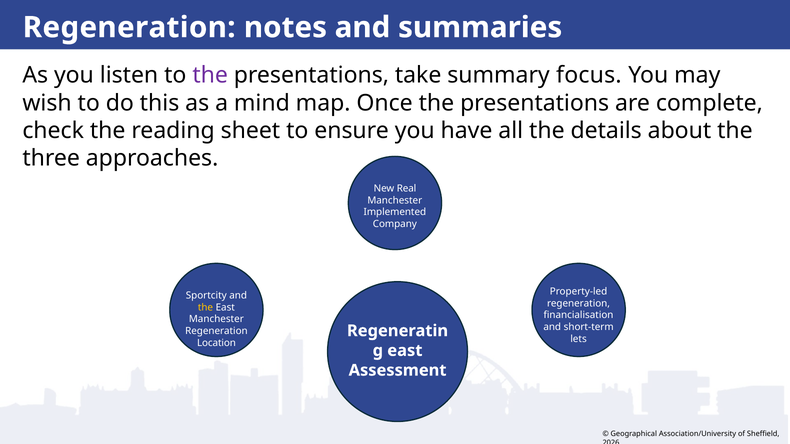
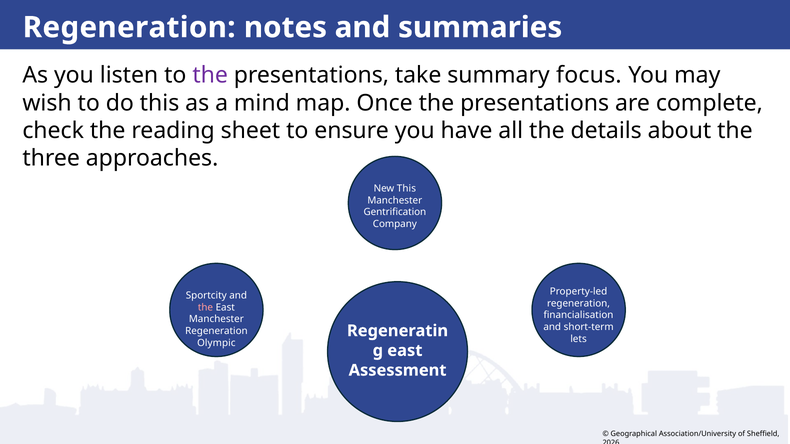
New Real: Real -> This
Implemented: Implemented -> Gentrification
the at (205, 308) colour: yellow -> pink
Location: Location -> Olympic
